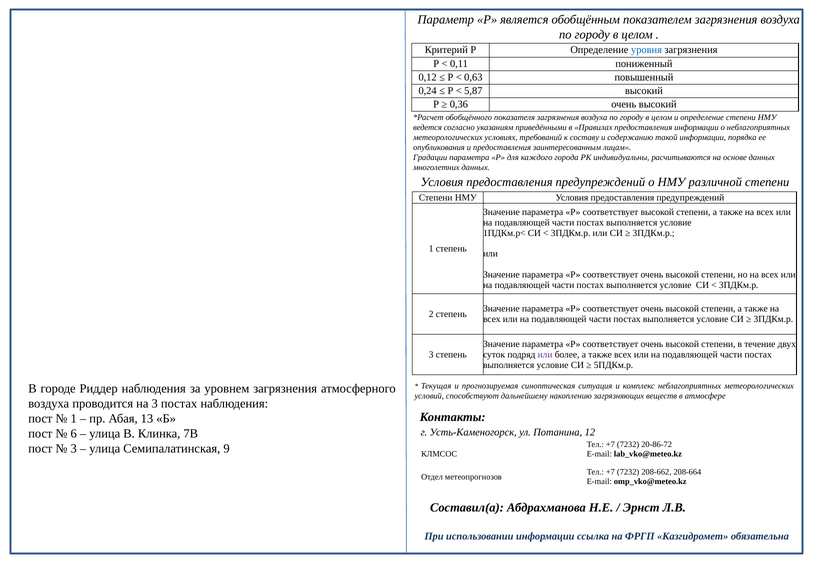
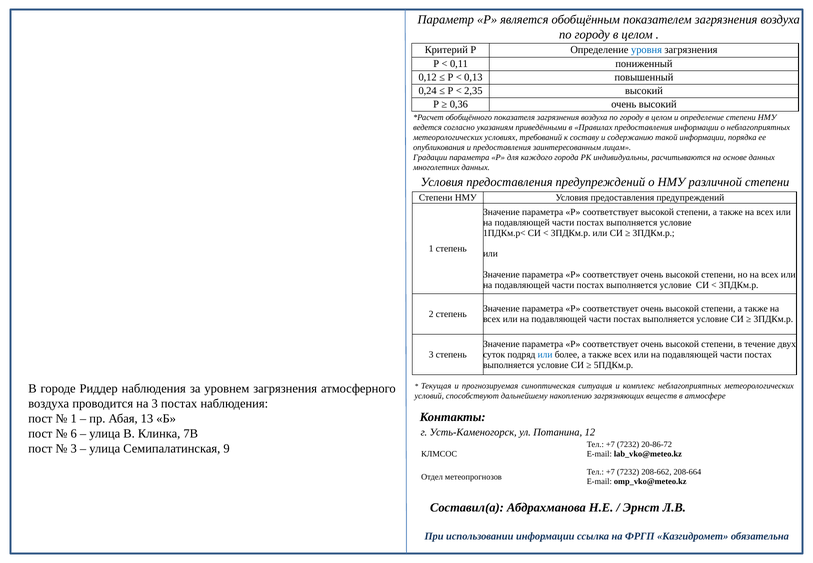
0,63: 0,63 -> 0,13
5,87: 5,87 -> 2,35
или at (545, 355) colour: purple -> blue
